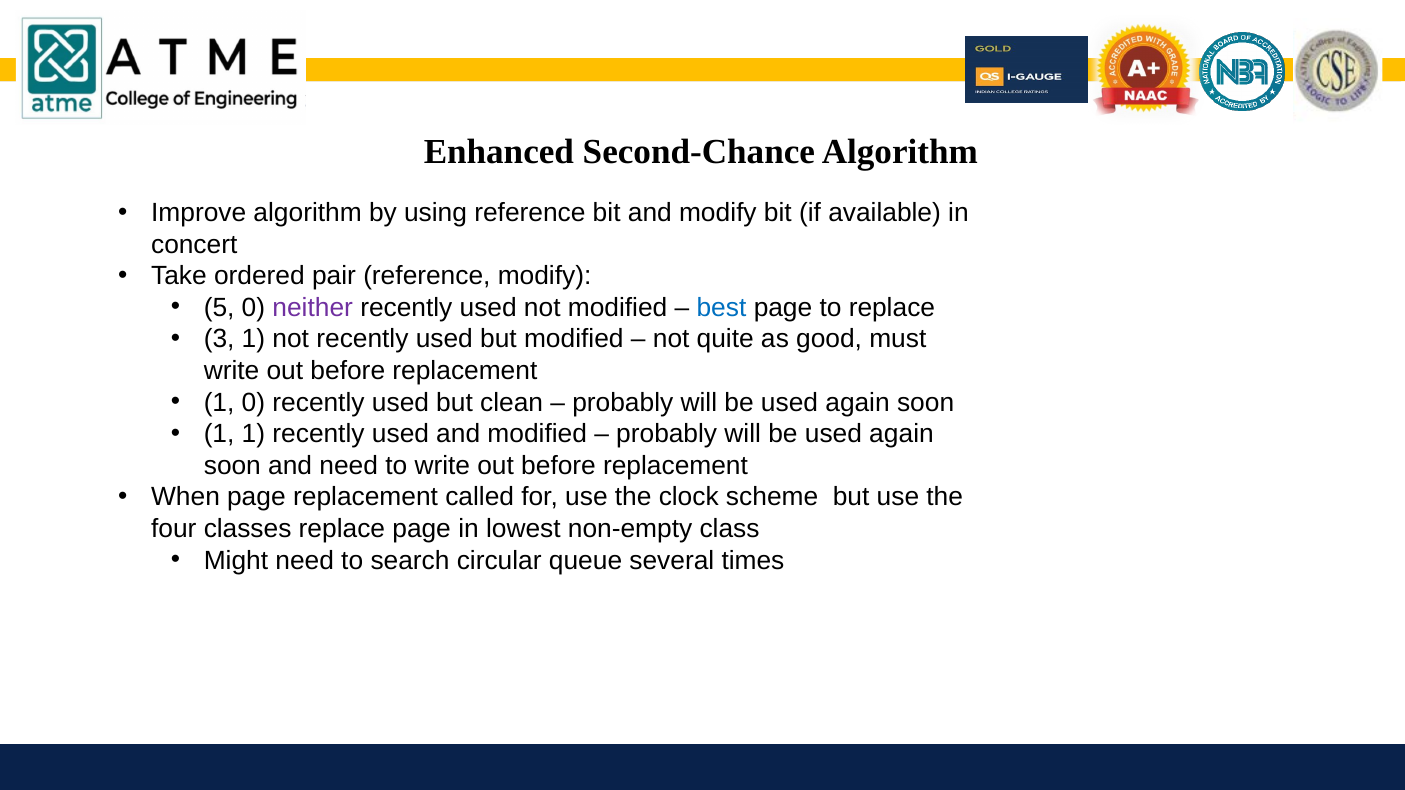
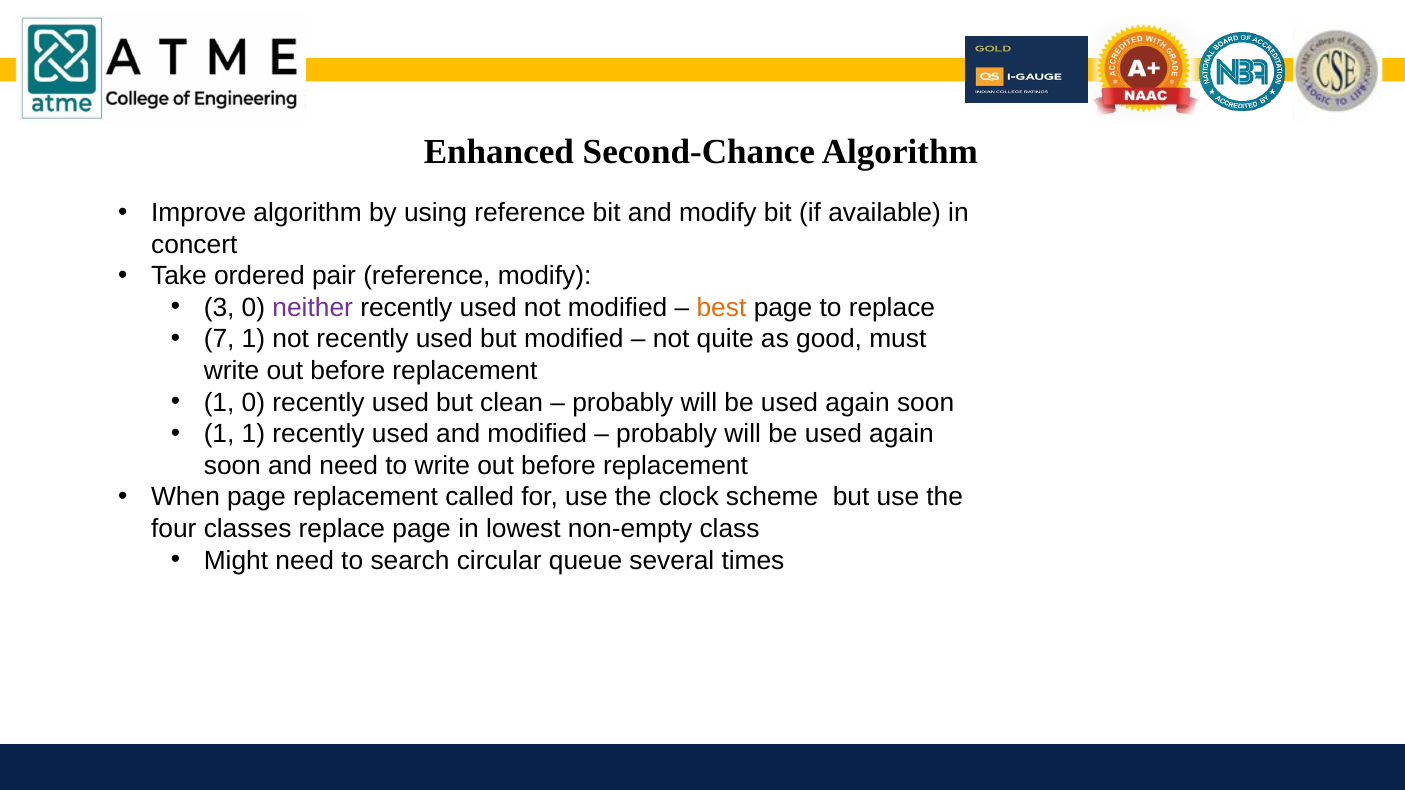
5: 5 -> 3
best colour: blue -> orange
3: 3 -> 7
